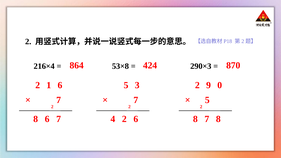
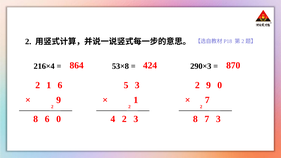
7 at (59, 100): 7 -> 9
7 at (136, 100): 7 -> 1
5 at (207, 100): 5 -> 7
6 7: 7 -> 0
2 6: 6 -> 3
7 8: 8 -> 3
